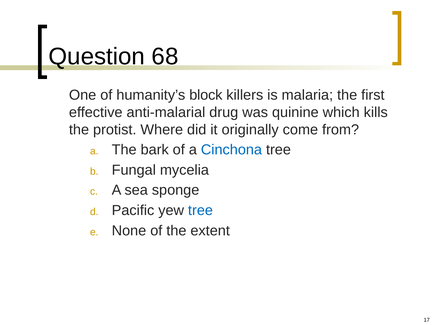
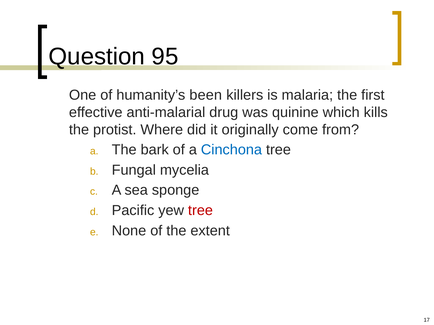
68: 68 -> 95
block: block -> been
tree at (200, 211) colour: blue -> red
